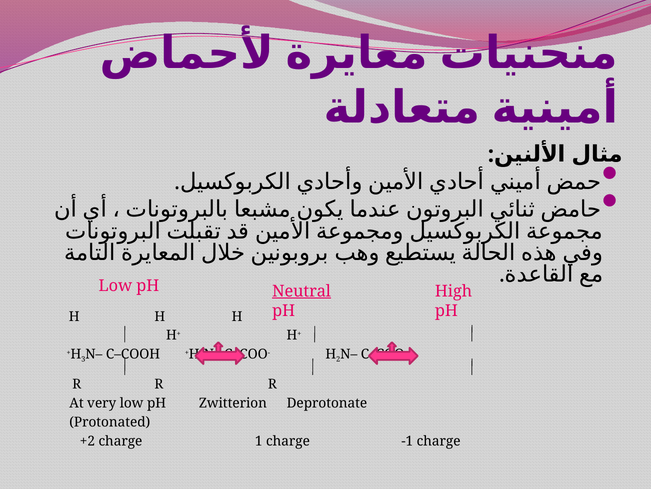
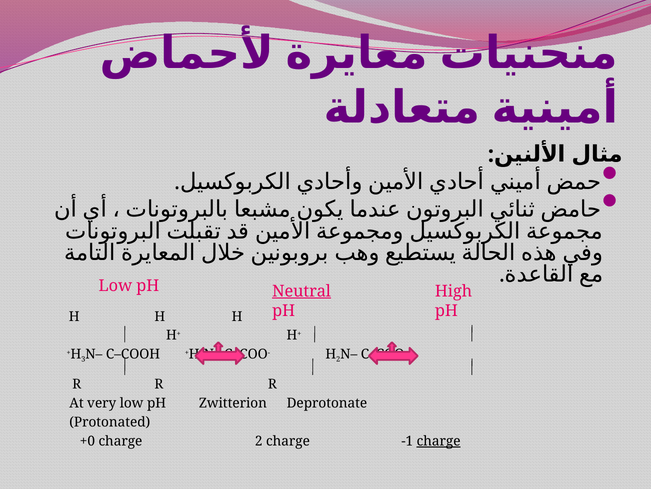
+2: +2 -> +0
charge 1: 1 -> 2
charge at (439, 440) underline: none -> present
